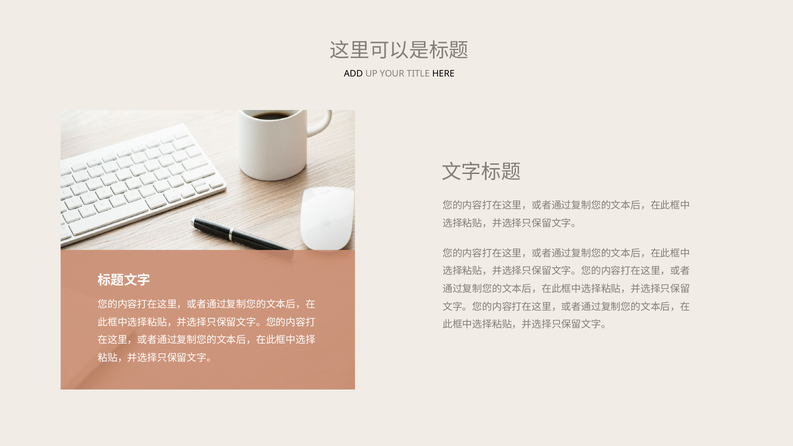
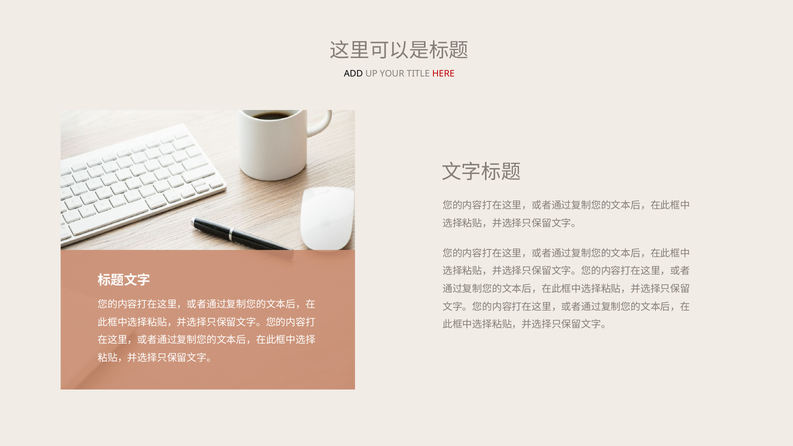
HERE colour: black -> red
